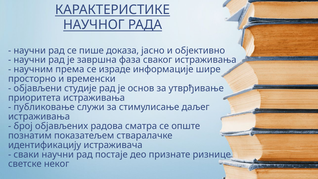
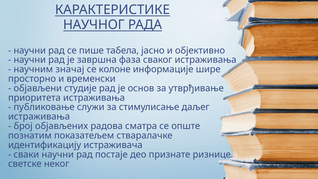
доказа: доказа -> табела
према: према -> значај
израде: израде -> колоне
